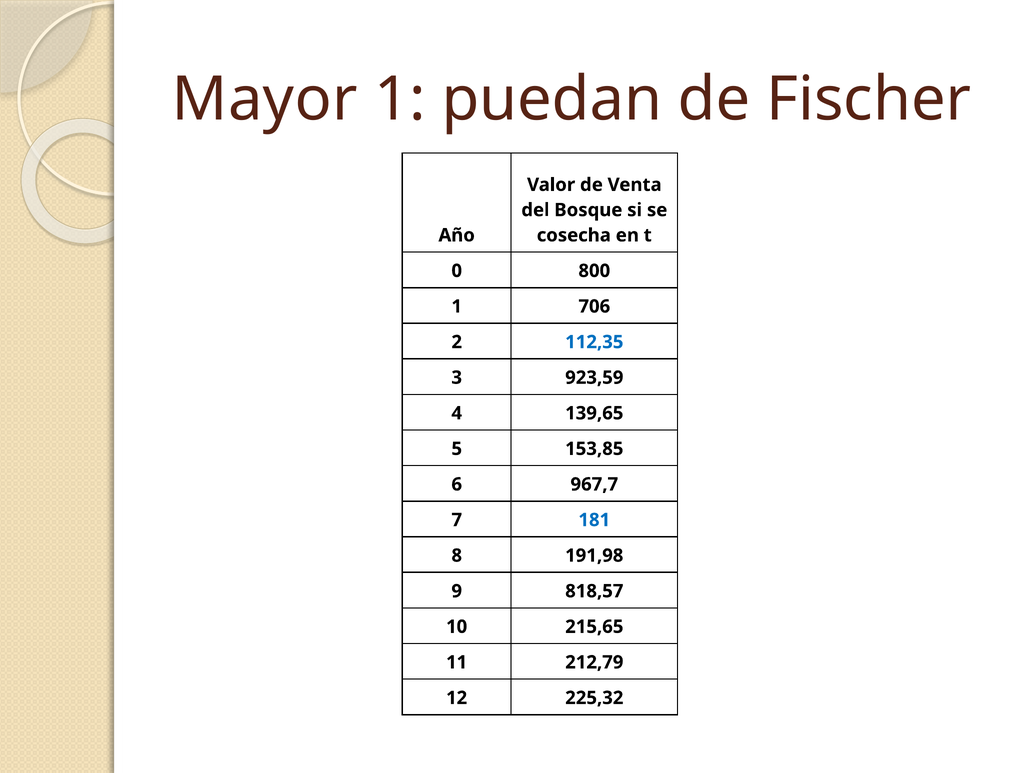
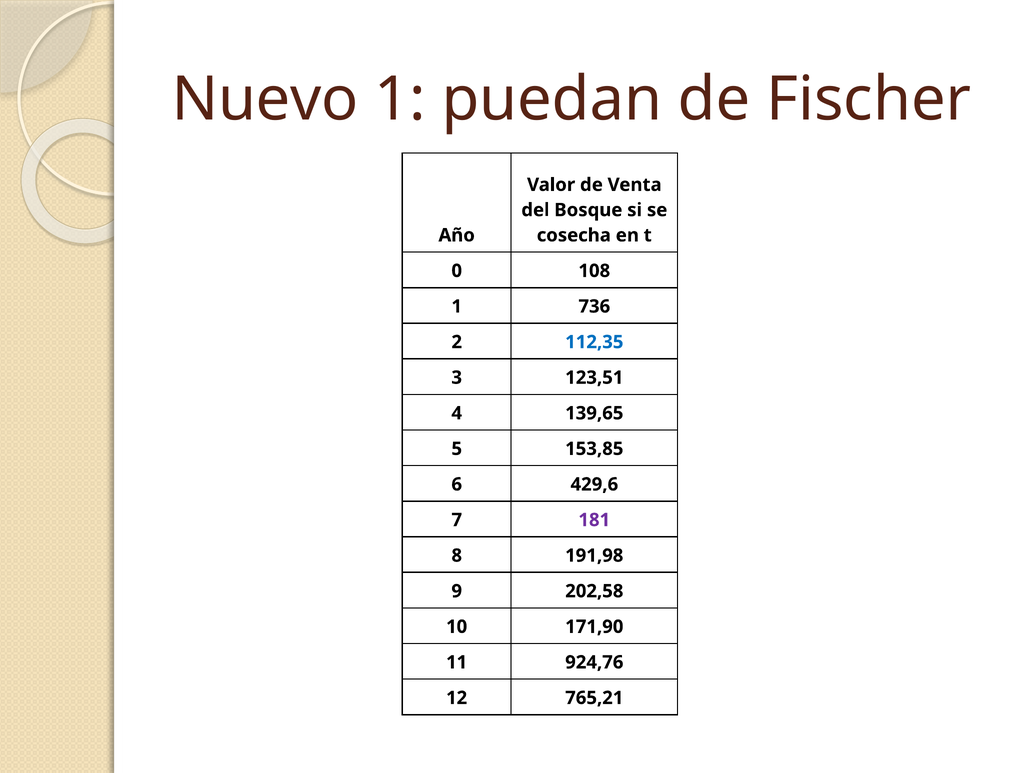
Mayor: Mayor -> Nuevo
800: 800 -> 108
706: 706 -> 736
923,59: 923,59 -> 123,51
967,7: 967,7 -> 429,6
181 colour: blue -> purple
818,57: 818,57 -> 202,58
215,65: 215,65 -> 171,90
212,79: 212,79 -> 924,76
225,32: 225,32 -> 765,21
